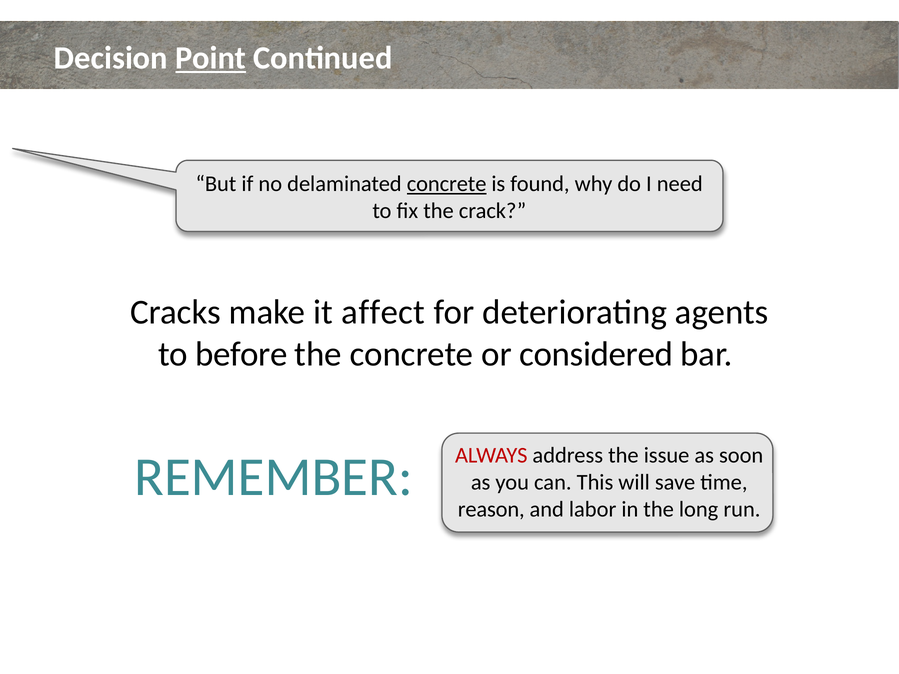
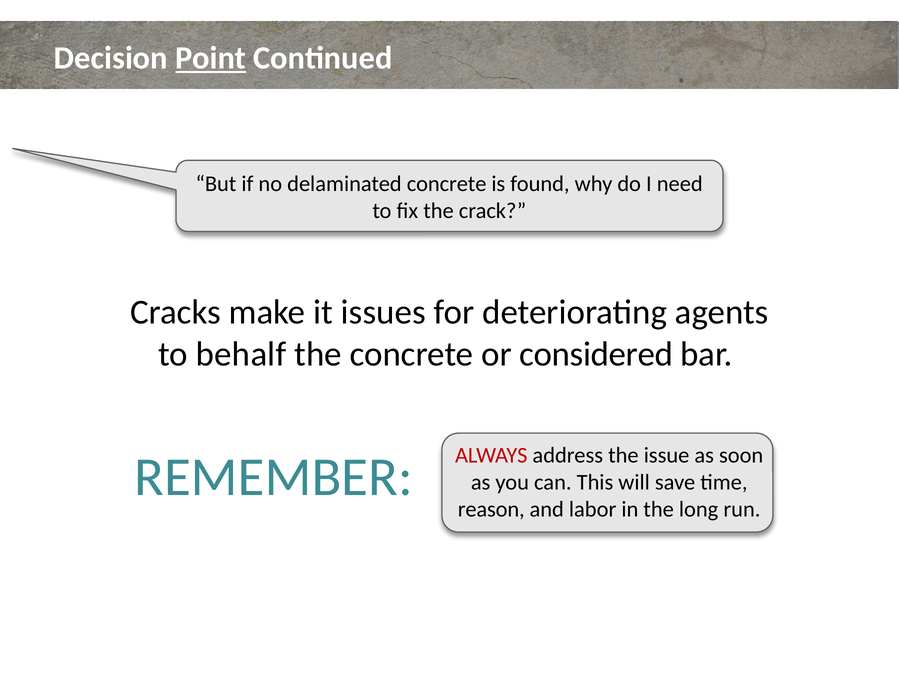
concrete at (447, 184) underline: present -> none
affect: affect -> issues
before: before -> behalf
